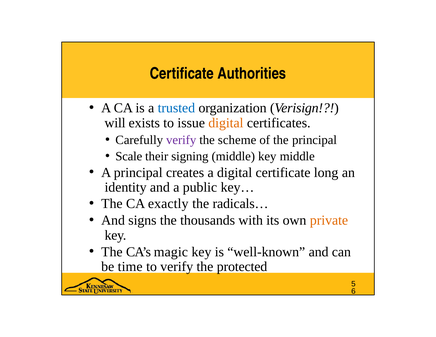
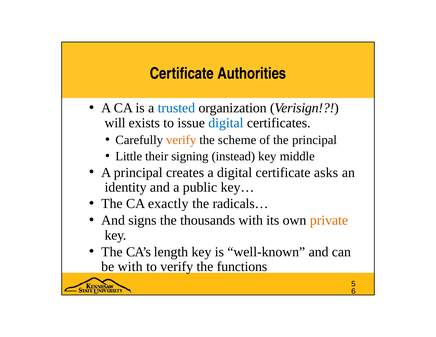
digital at (226, 123) colour: orange -> blue
verify at (181, 140) colour: purple -> orange
Scale: Scale -> Little
signing middle: middle -> instead
long: long -> asks
magic: magic -> length
be time: time -> with
protected: protected -> functions
